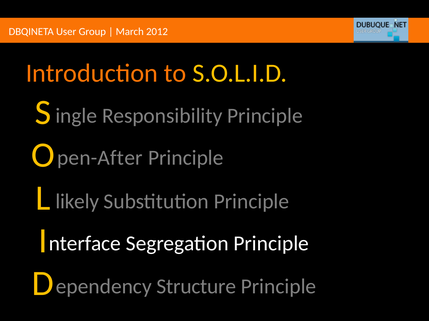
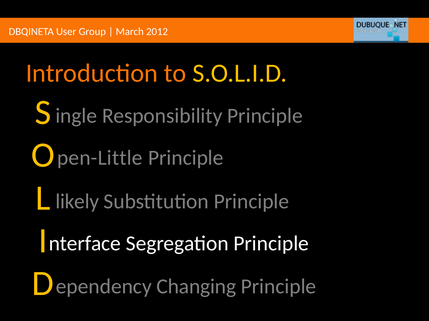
pen-After: pen-After -> pen-Little
Structure: Structure -> Changing
